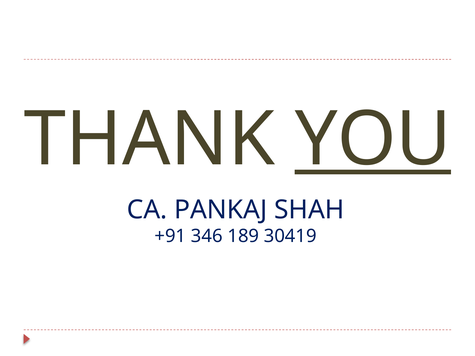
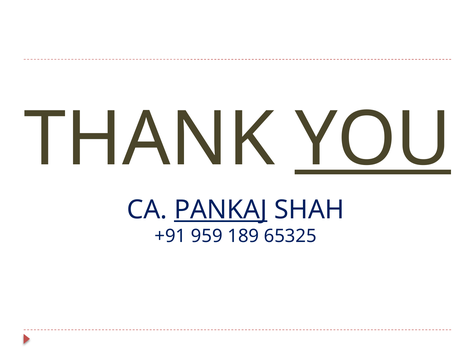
PANKAJ underline: none -> present
346: 346 -> 959
30419: 30419 -> 65325
